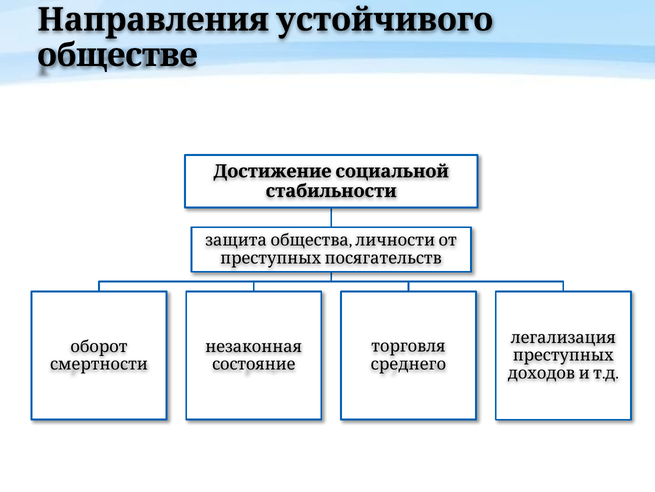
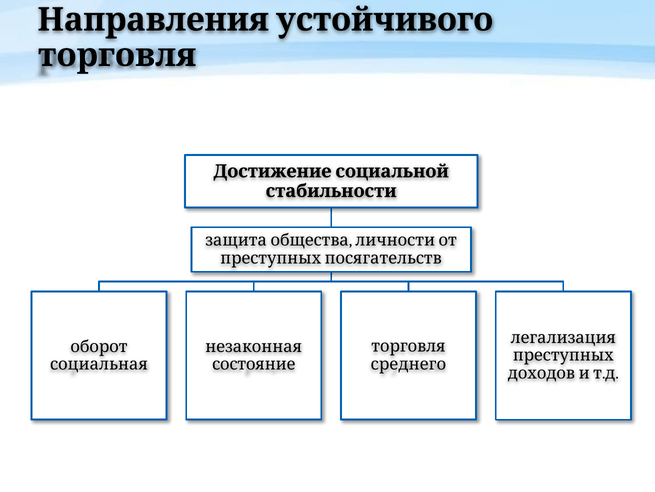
обществе at (117, 55): обществе -> торговля
смертности: смертности -> социальная
